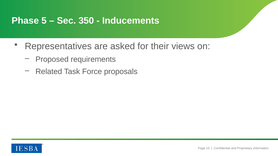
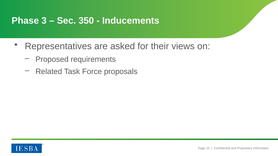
5: 5 -> 3
